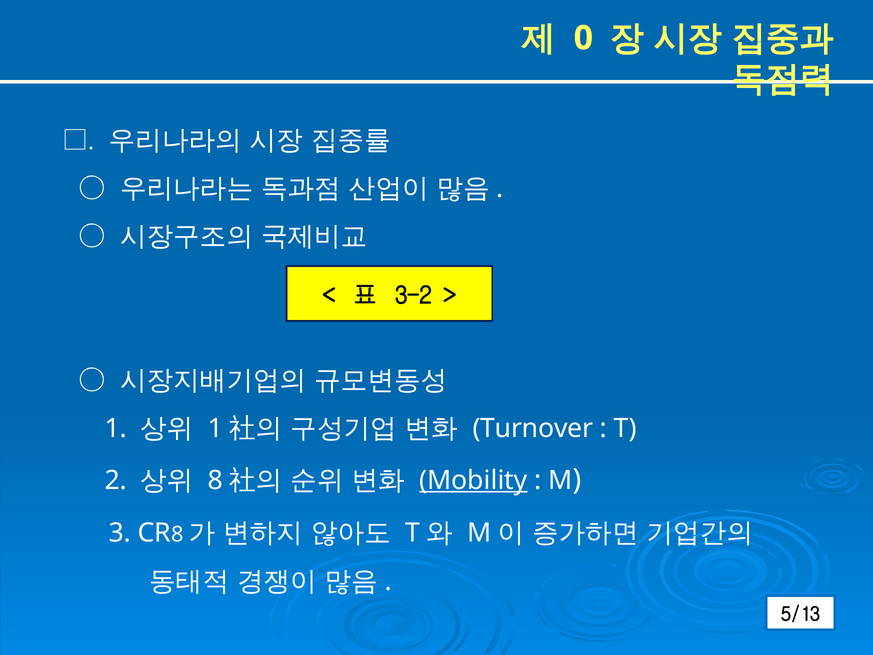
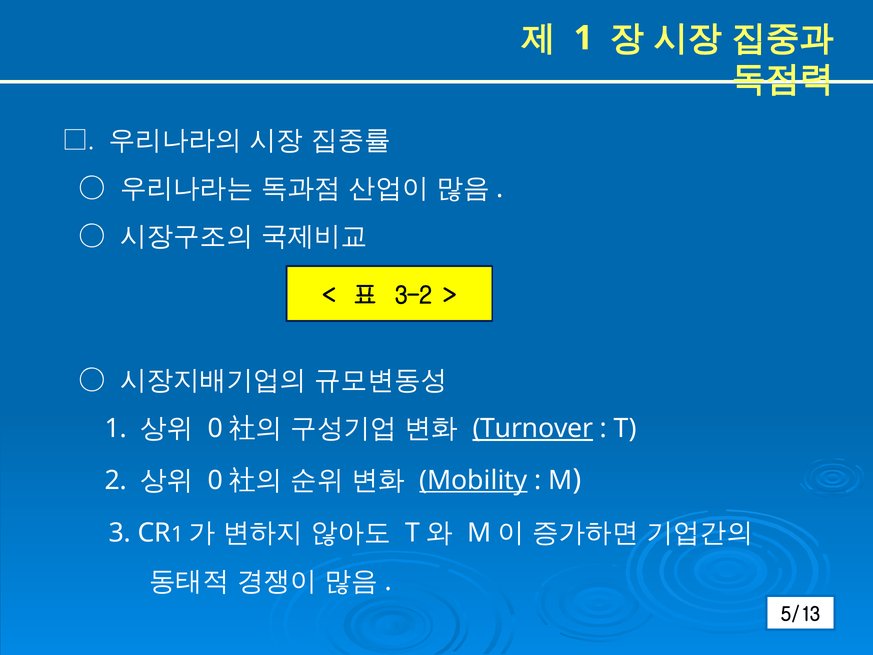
0 at (583, 38): 0 -> 1
1 at (215, 428): 1 -> 0
Turnover underline: none -> present
8 at (215, 480): 8 -> 0
8 at (177, 534): 8 -> 1
